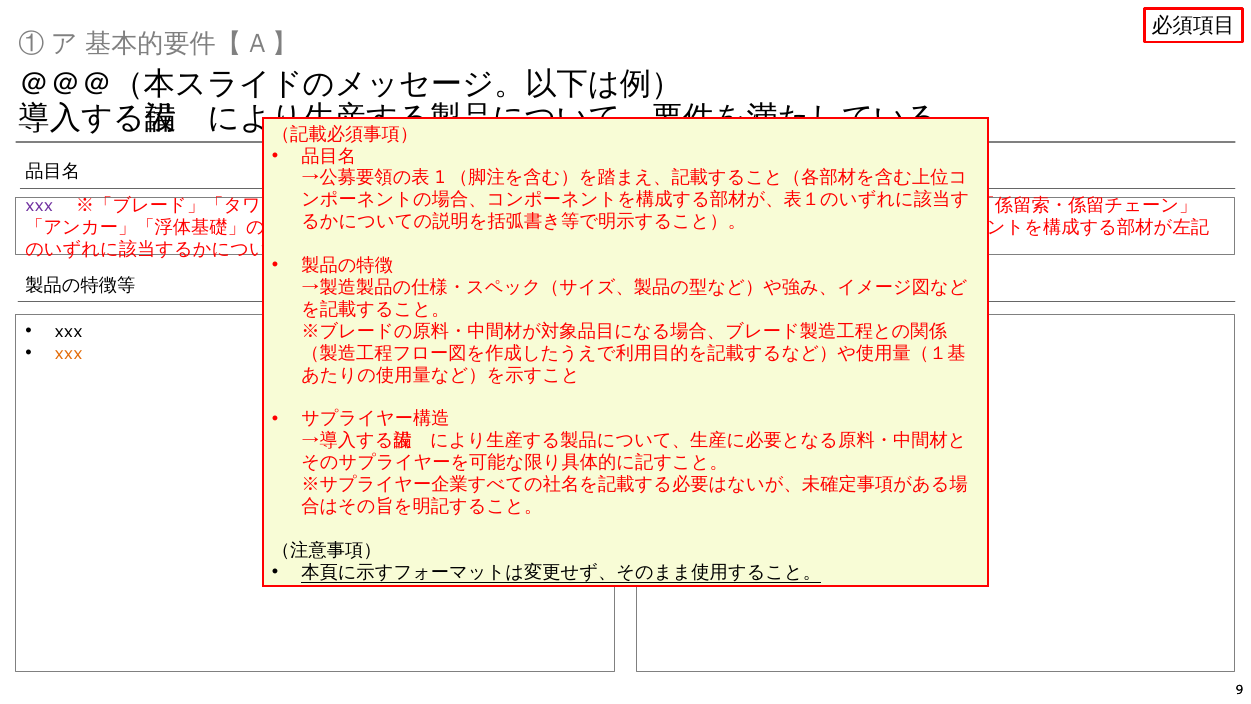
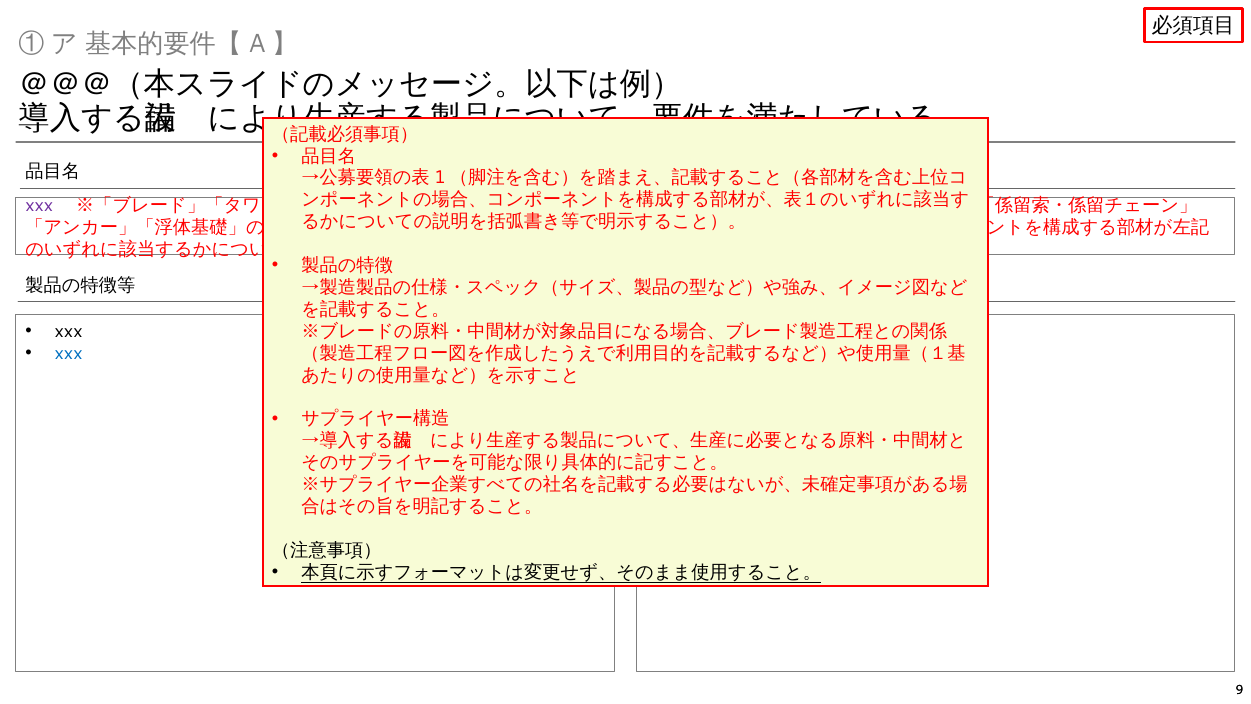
xxx at (69, 353) colour: orange -> blue
